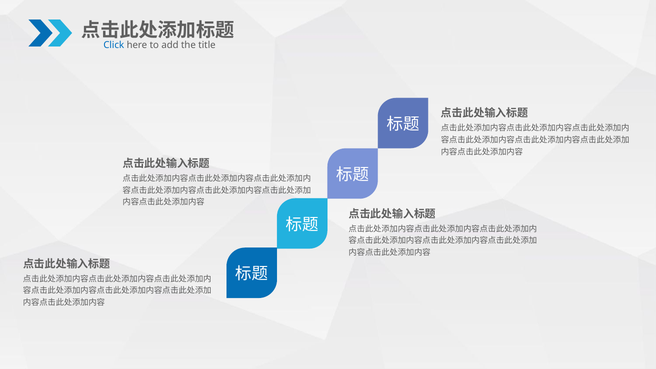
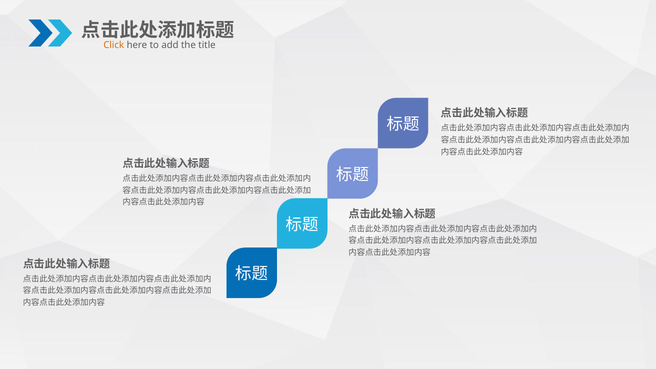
Click colour: blue -> orange
